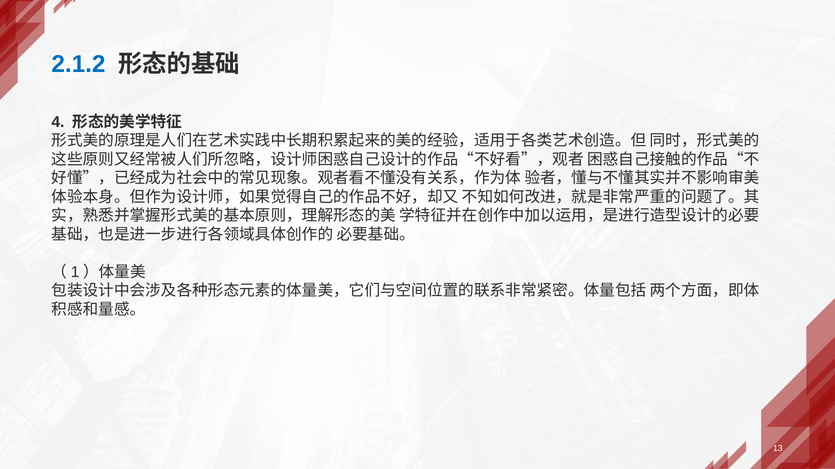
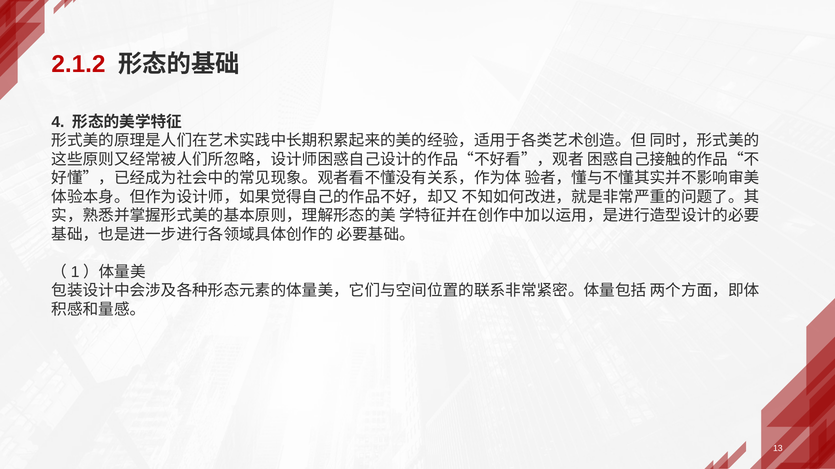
2.1.2 colour: blue -> red
